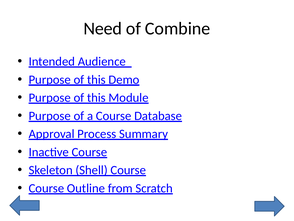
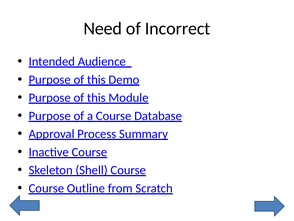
Combine: Combine -> Incorrect
